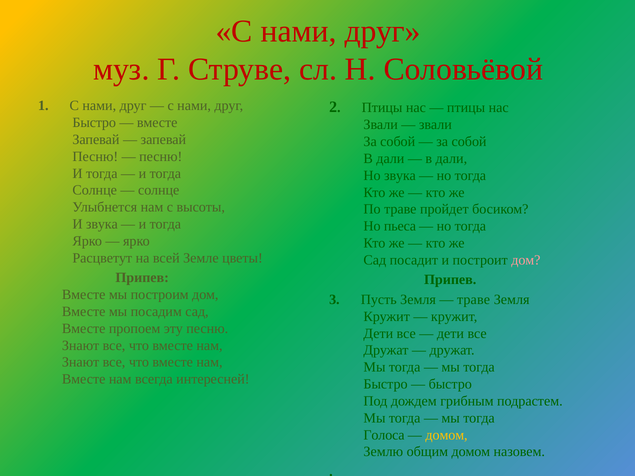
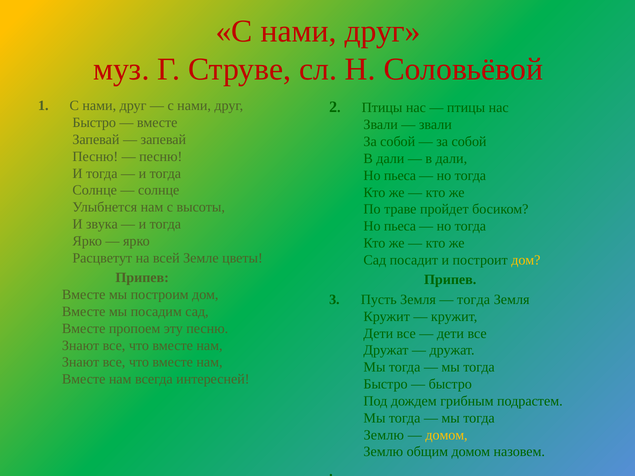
звука at (400, 176): звука -> пьеса
дом at (526, 260) colour: pink -> yellow
траве at (474, 300): траве -> тогда
Голоса at (384, 435): Голоса -> Землю
